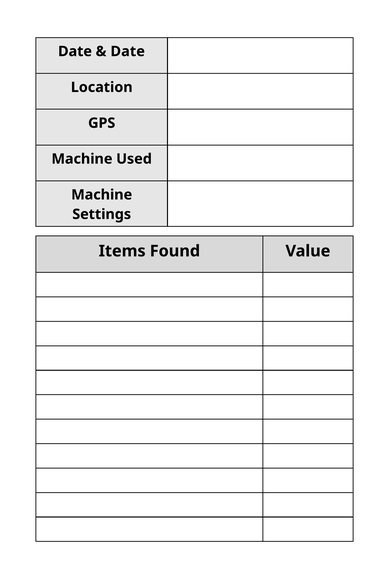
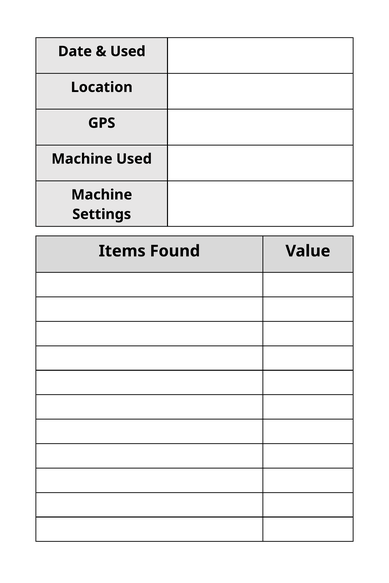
Date at (128, 51): Date -> Used
